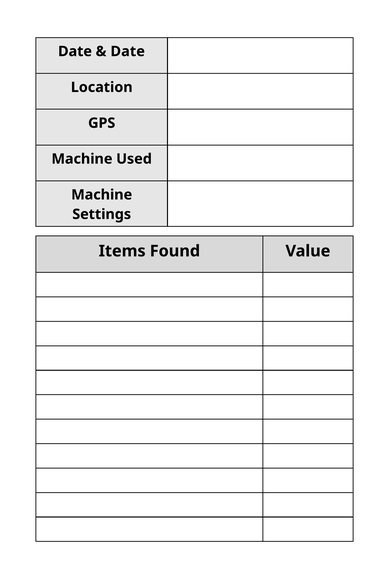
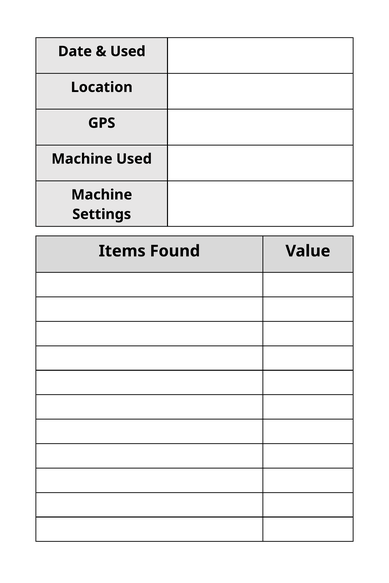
Date at (128, 51): Date -> Used
